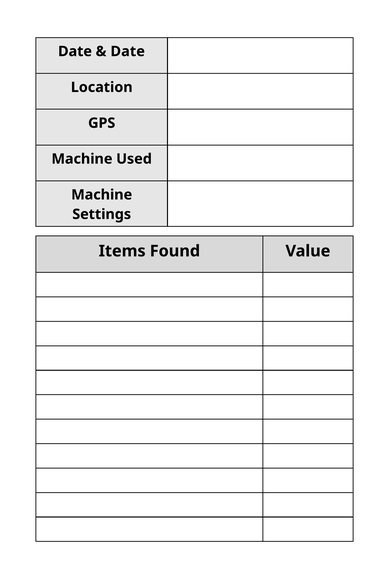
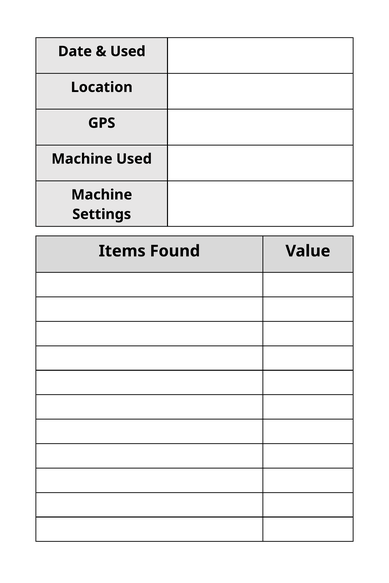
Date at (128, 51): Date -> Used
